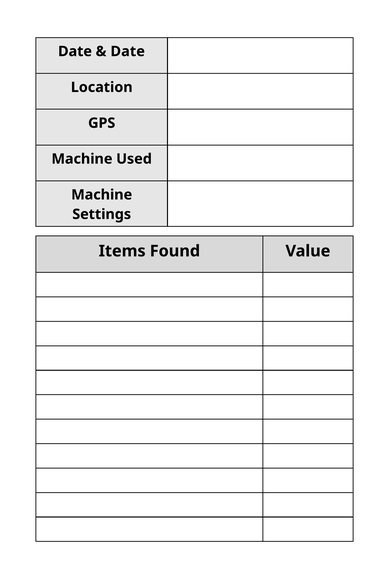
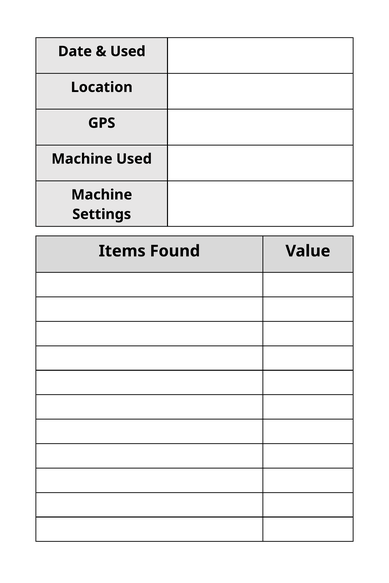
Date at (128, 51): Date -> Used
